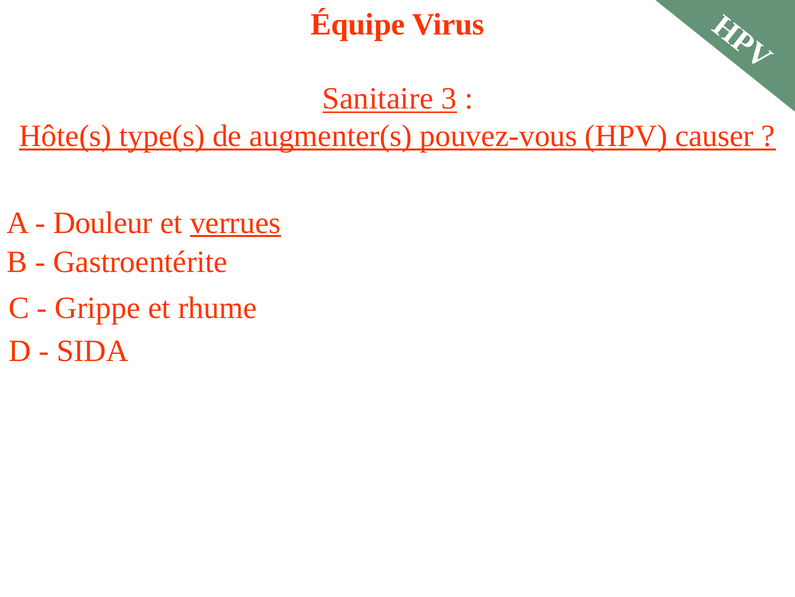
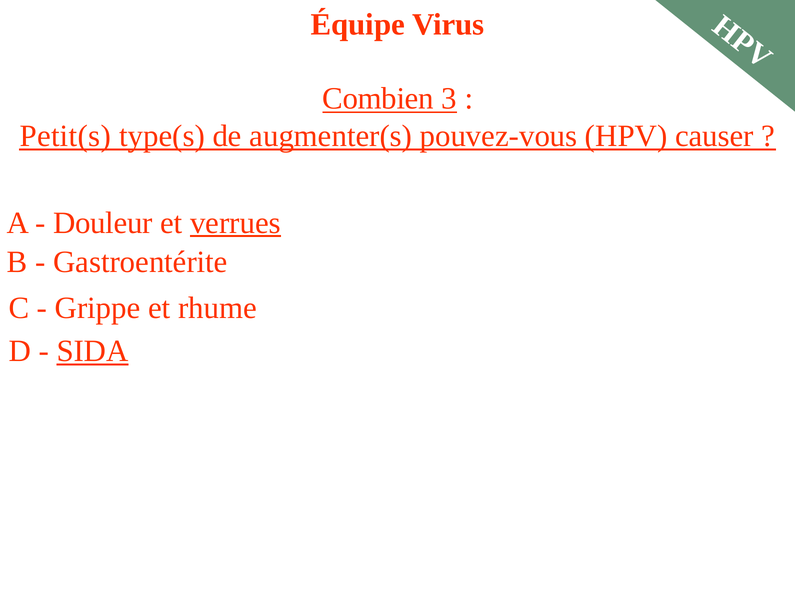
Sanitaire: Sanitaire -> Combien
Hôte(s: Hôte(s -> Petit(s
SIDA underline: none -> present
